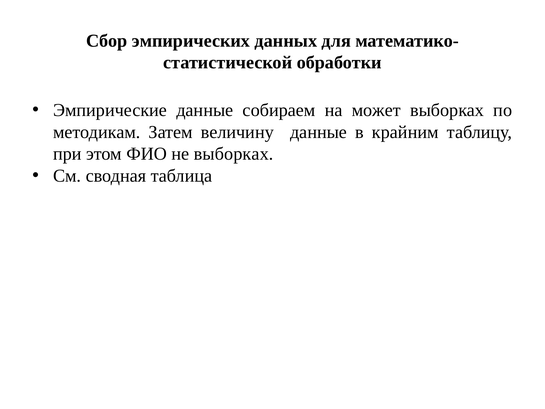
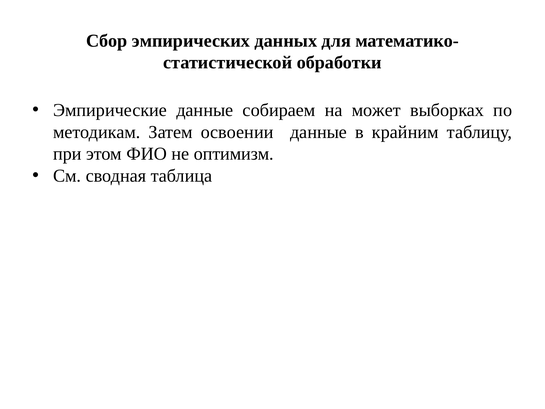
величину: величину -> освоении
не выборках: выборках -> оптимизм
